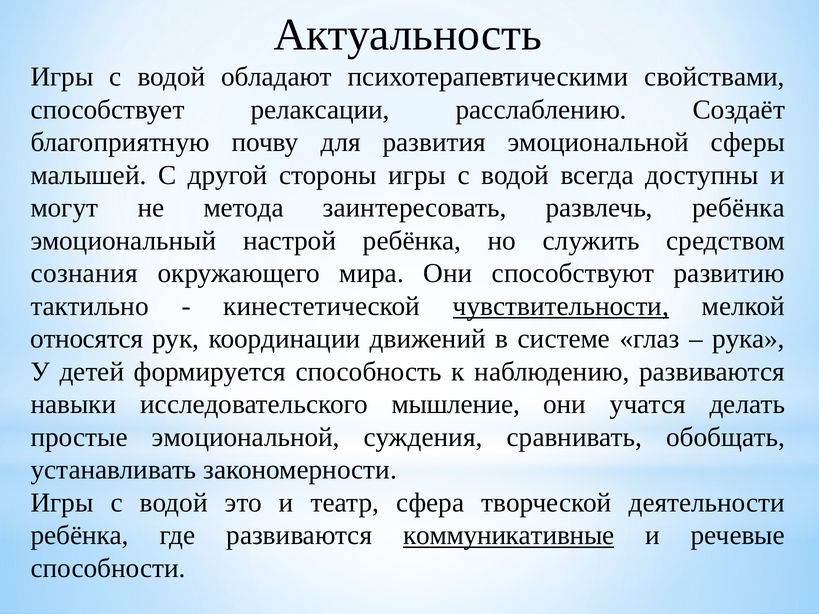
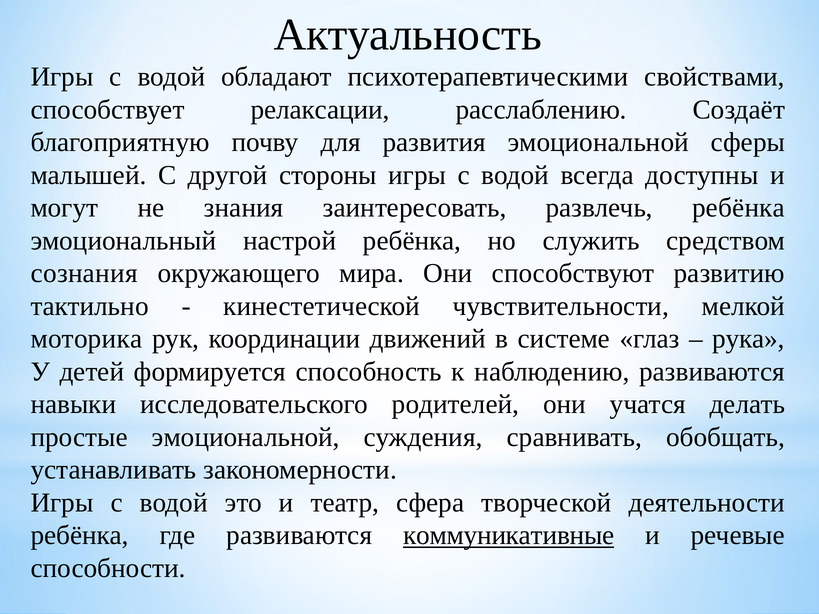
метода: метода -> знания
чувствительности underline: present -> none
относятся: относятся -> моторика
мышление: мышление -> родителей
